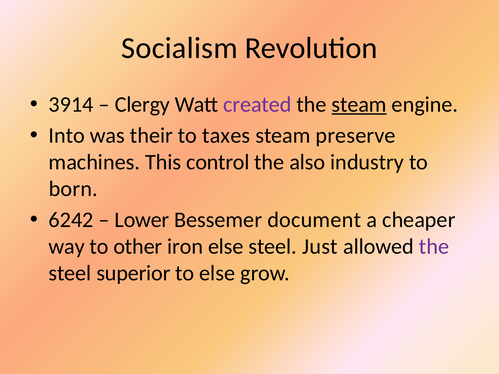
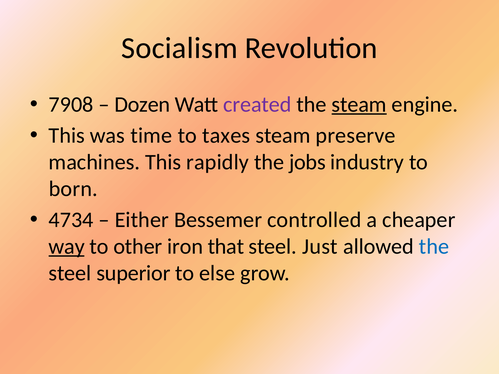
3914: 3914 -> 7908
Clergy: Clergy -> Dozen
Into at (67, 136): Into -> This
their: their -> time
control: control -> rapidly
also: also -> jobs
6242: 6242 -> 4734
Lower: Lower -> Either
document: document -> controlled
way underline: none -> present
iron else: else -> that
the at (434, 247) colour: purple -> blue
